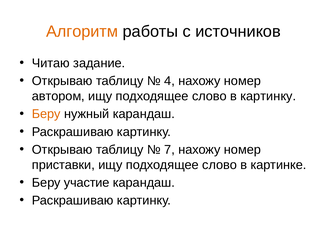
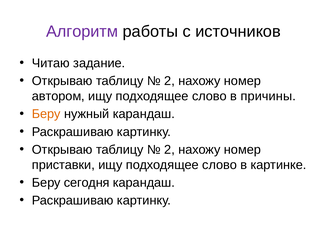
Алгоритм colour: orange -> purple
4 at (169, 81): 4 -> 2
в картинку: картинку -> причины
7 at (169, 150): 7 -> 2
участие: участие -> сегодня
